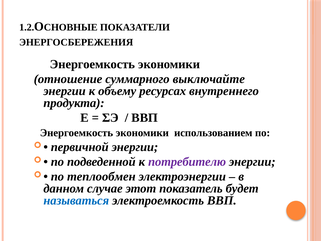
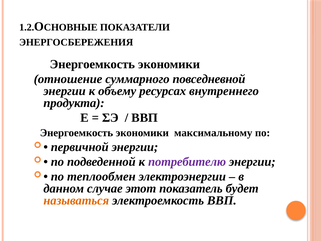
выключайте: выключайте -> повседневной
использованием: использованием -> максимальному
называться colour: blue -> orange
